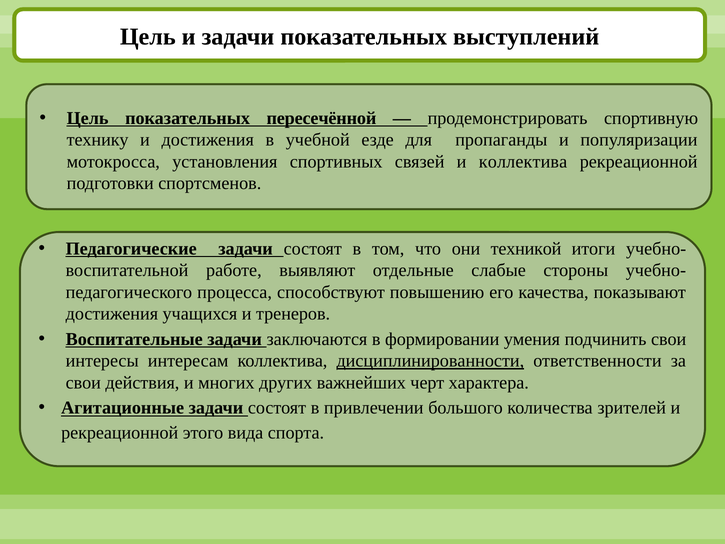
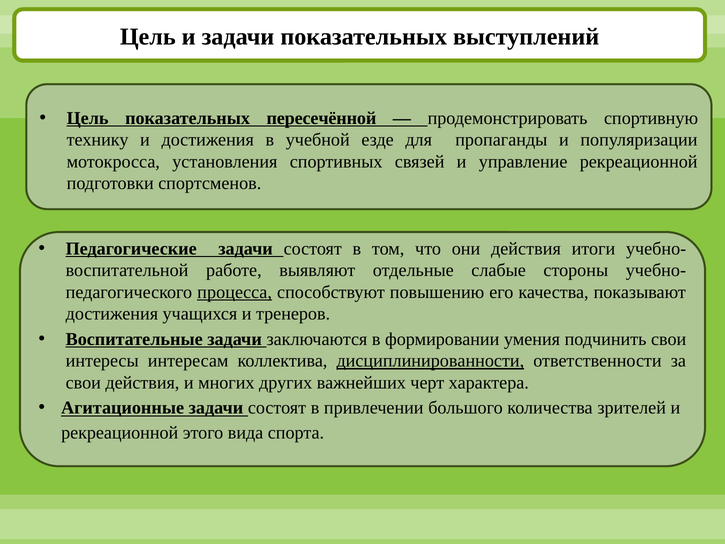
и коллектива: коллектива -> управление
они техникой: техникой -> действия
процесса underline: none -> present
